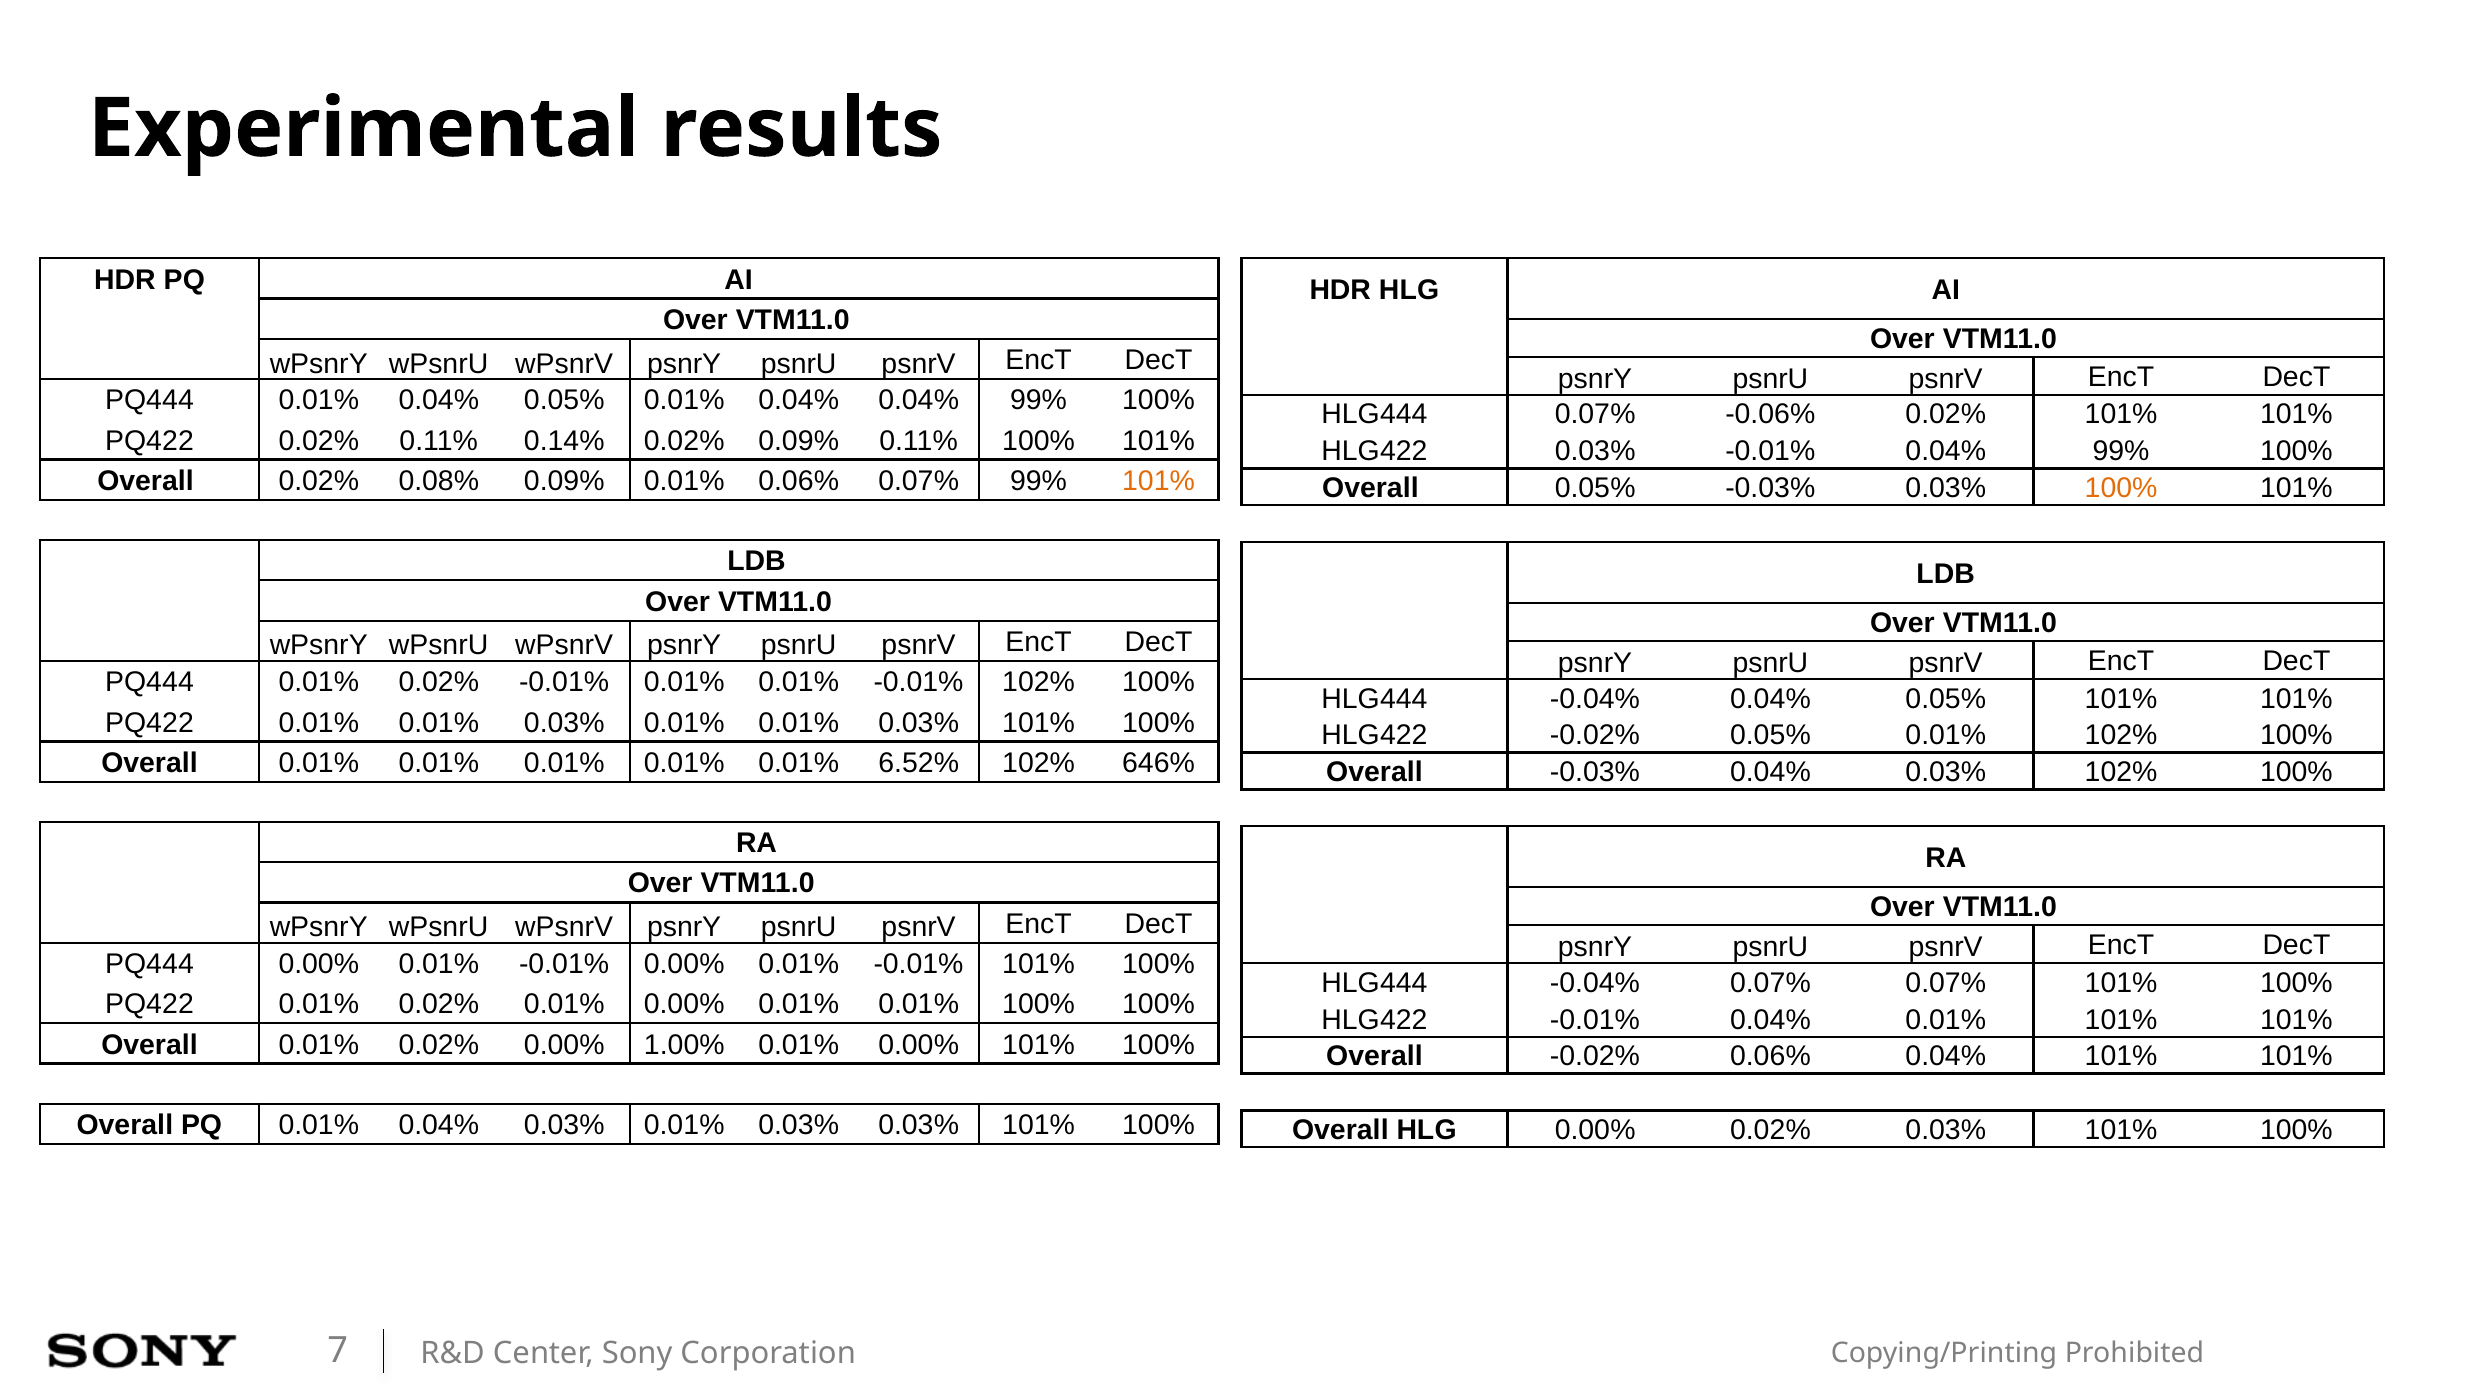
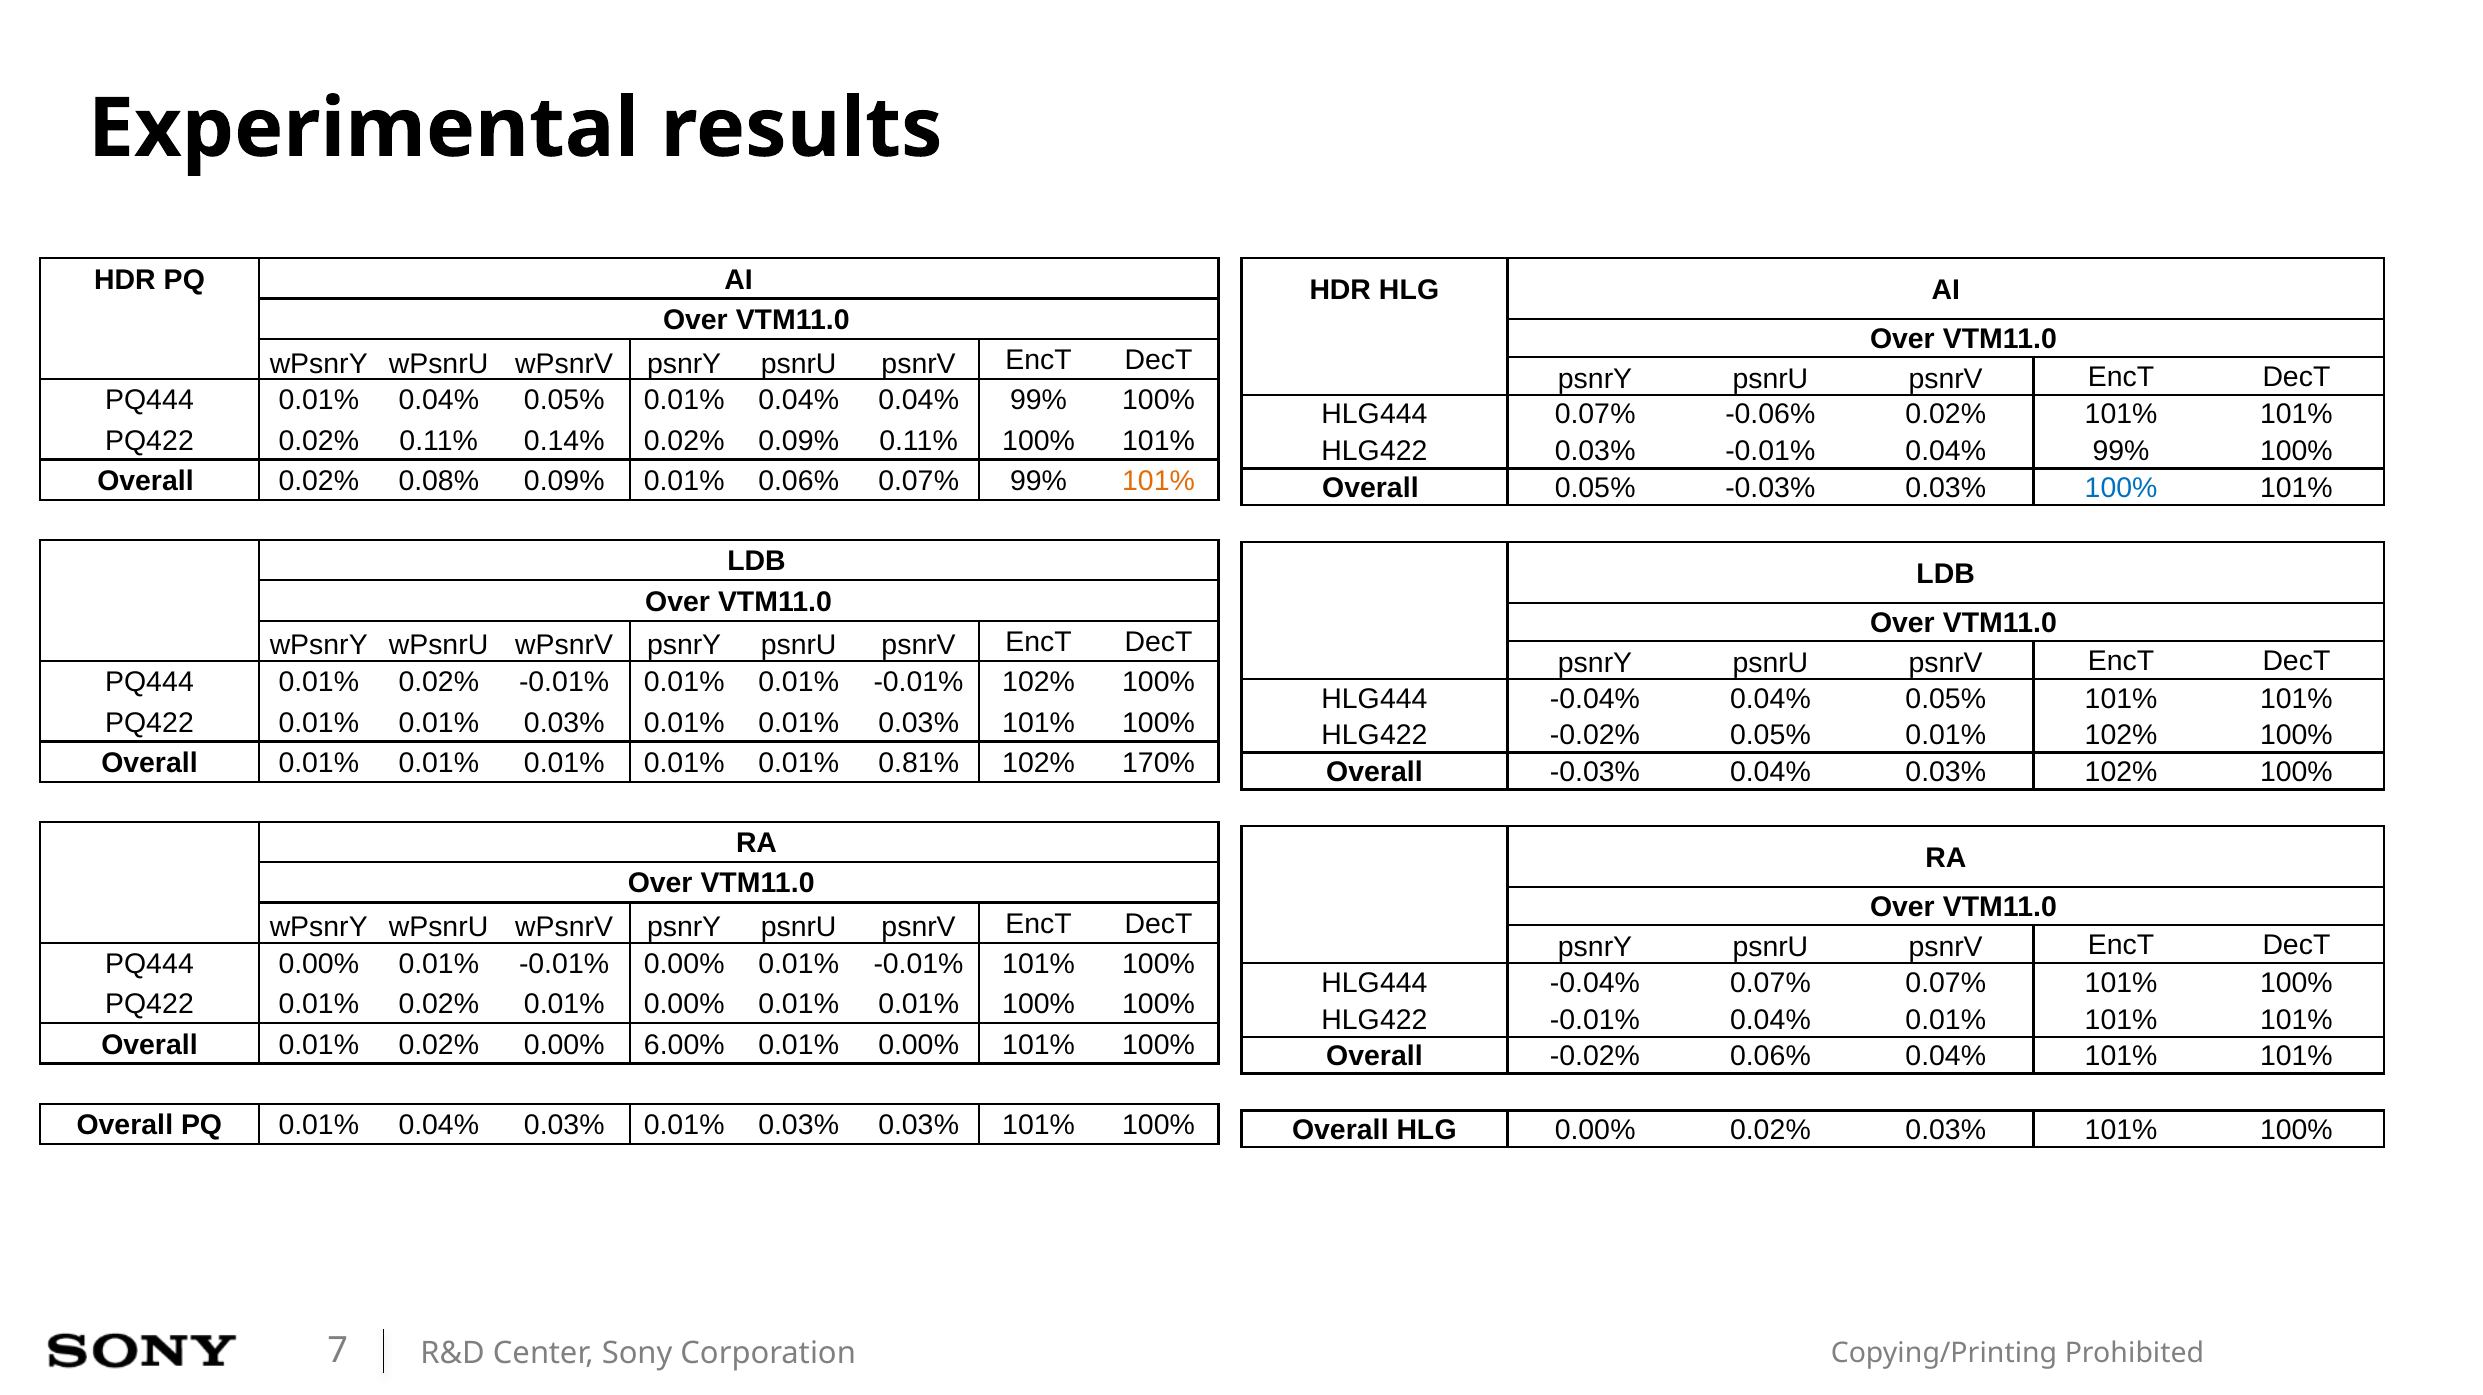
100% at (2121, 489) colour: orange -> blue
6.52%: 6.52% -> 0.81%
646%: 646% -> 170%
1.00%: 1.00% -> 6.00%
